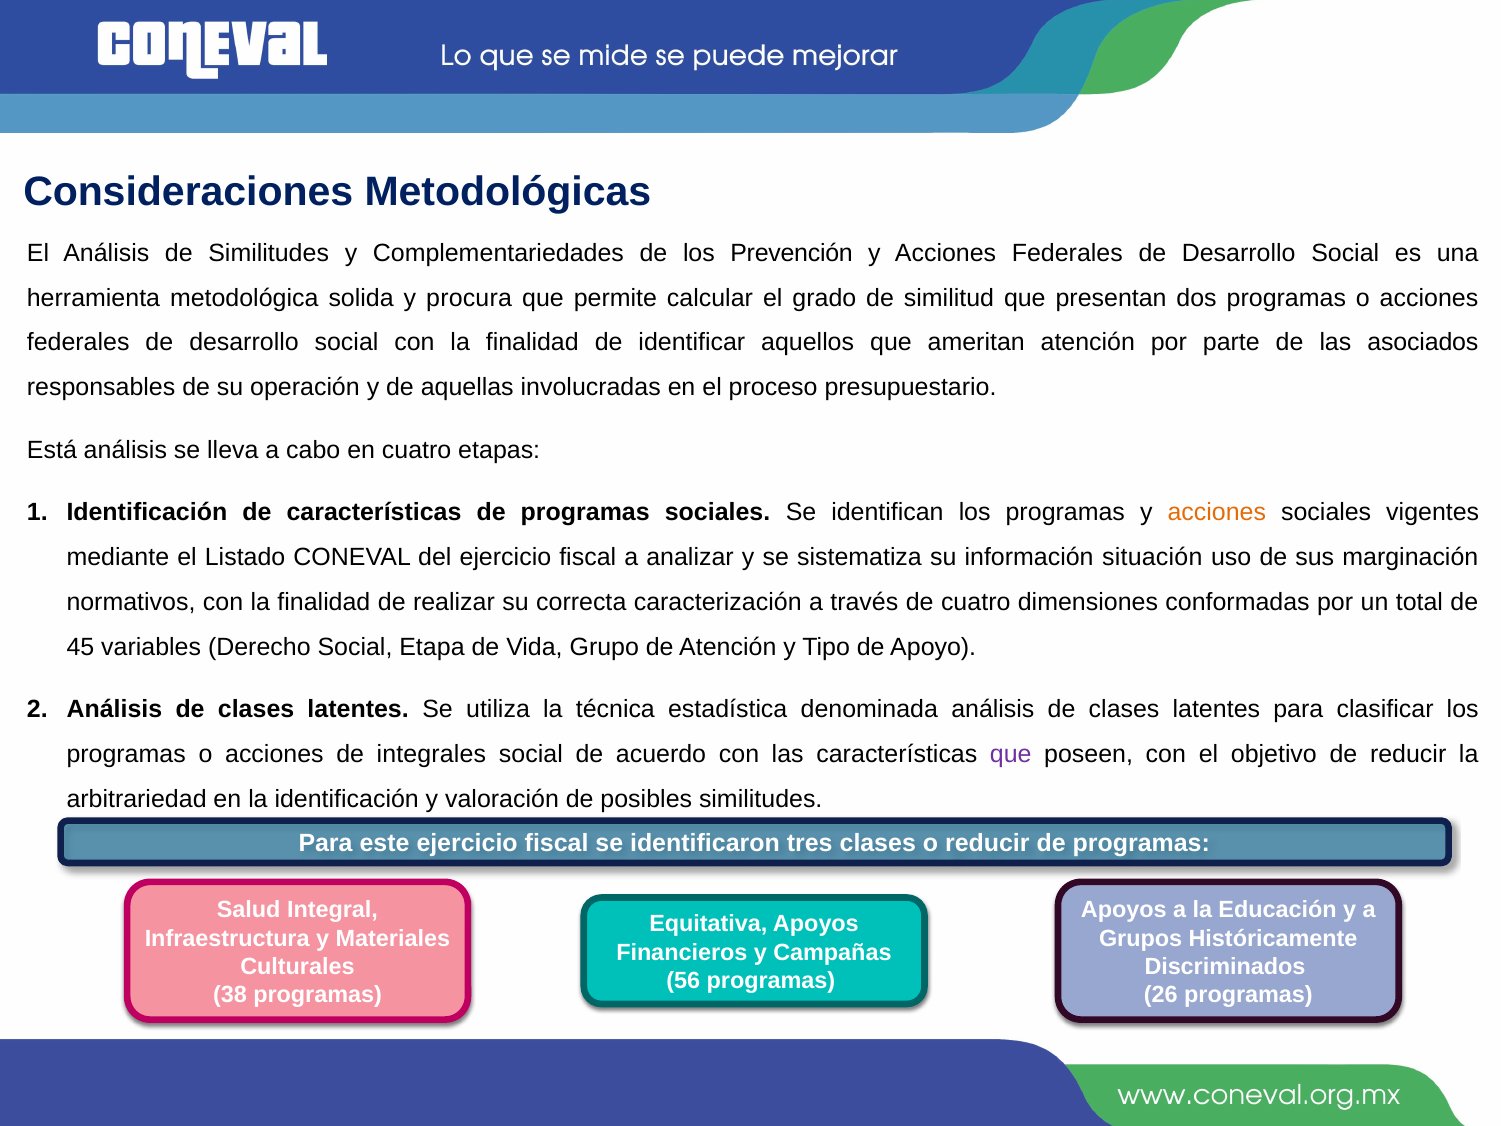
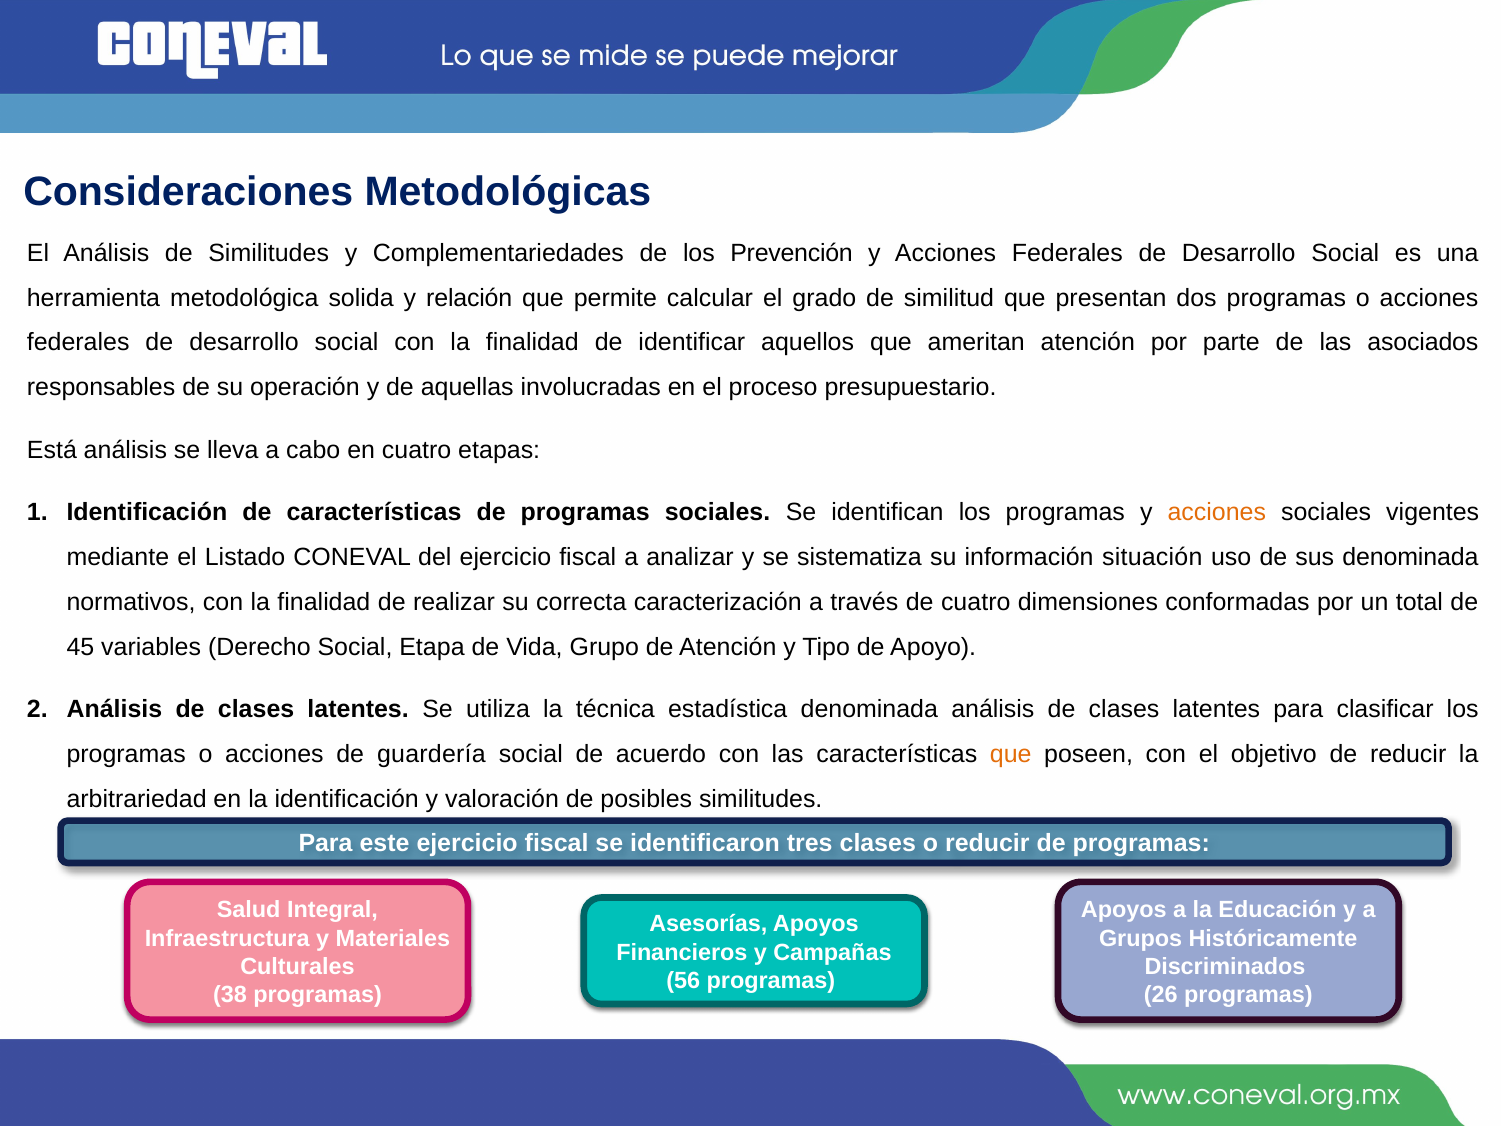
procura: procura -> relación
sus marginación: marginación -> denominada
integrales: integrales -> guardería
que at (1011, 754) colour: purple -> orange
Equitativa: Equitativa -> Asesorías
